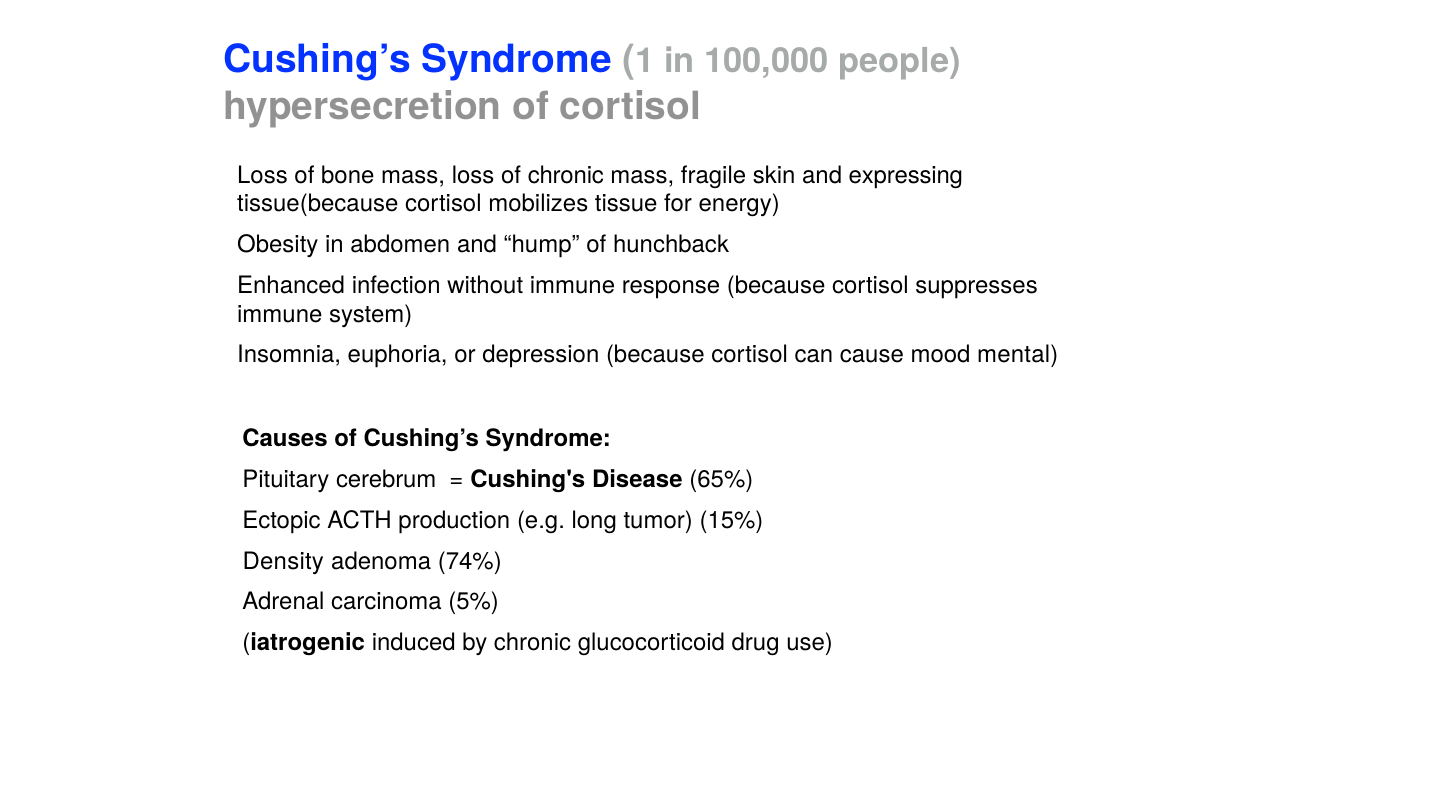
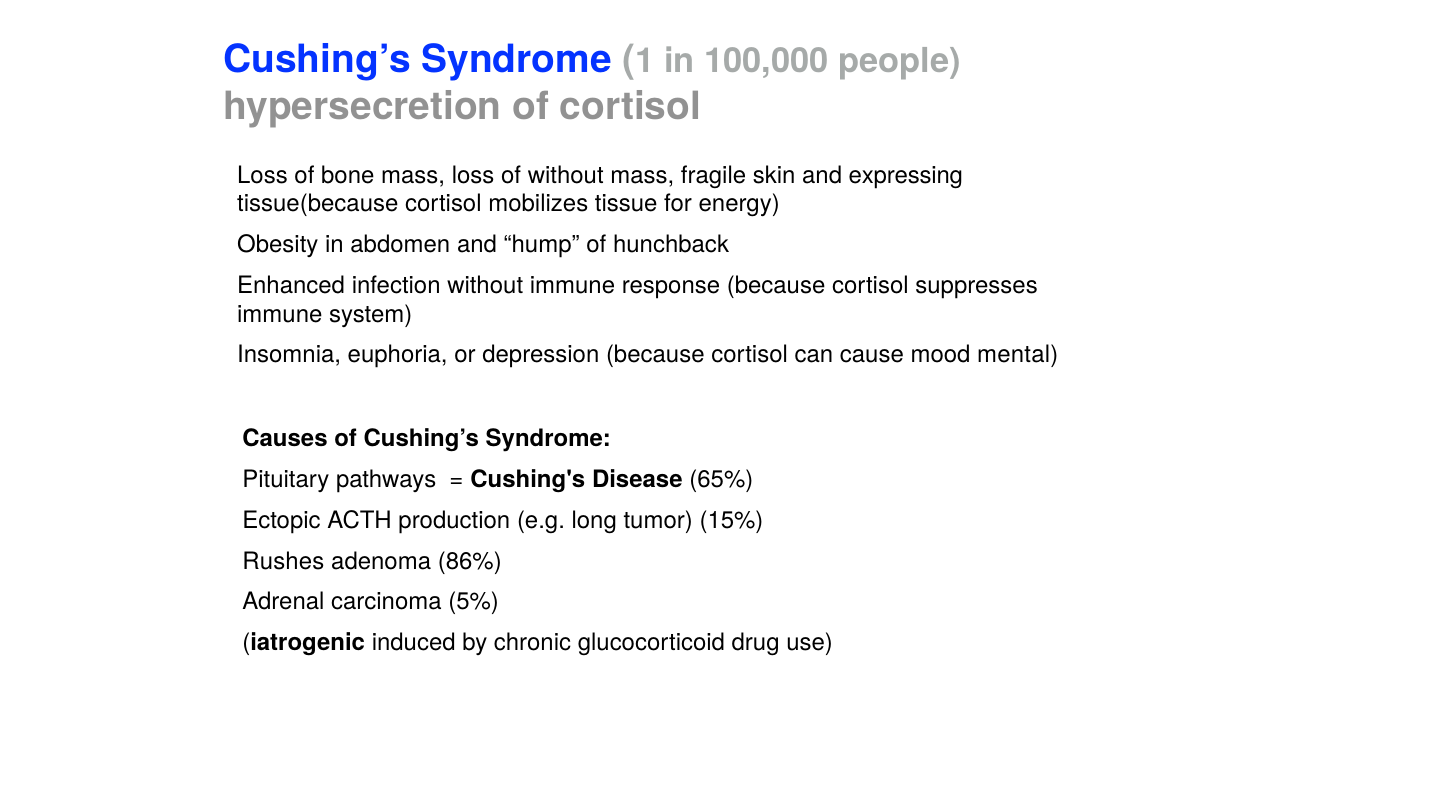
of chronic: chronic -> without
cerebrum: cerebrum -> pathways
Density: Density -> Rushes
74%: 74% -> 86%
